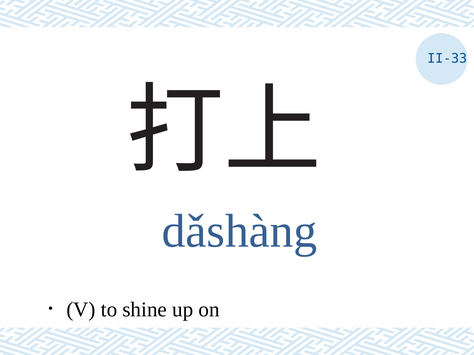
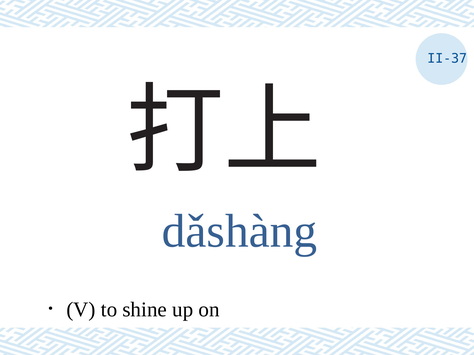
II-33: II-33 -> II-37
